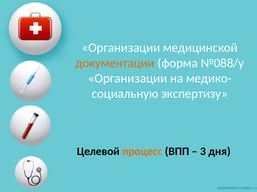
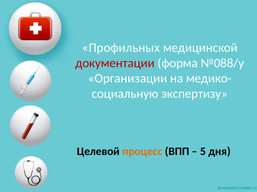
Организации at (121, 48): Организации -> Профильных
документации colour: orange -> red
3: 3 -> 5
